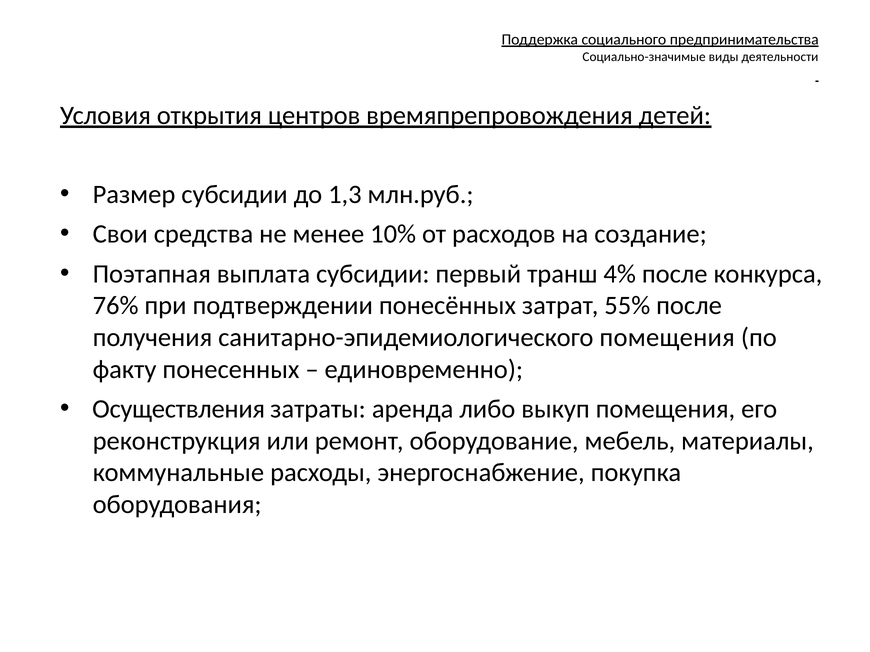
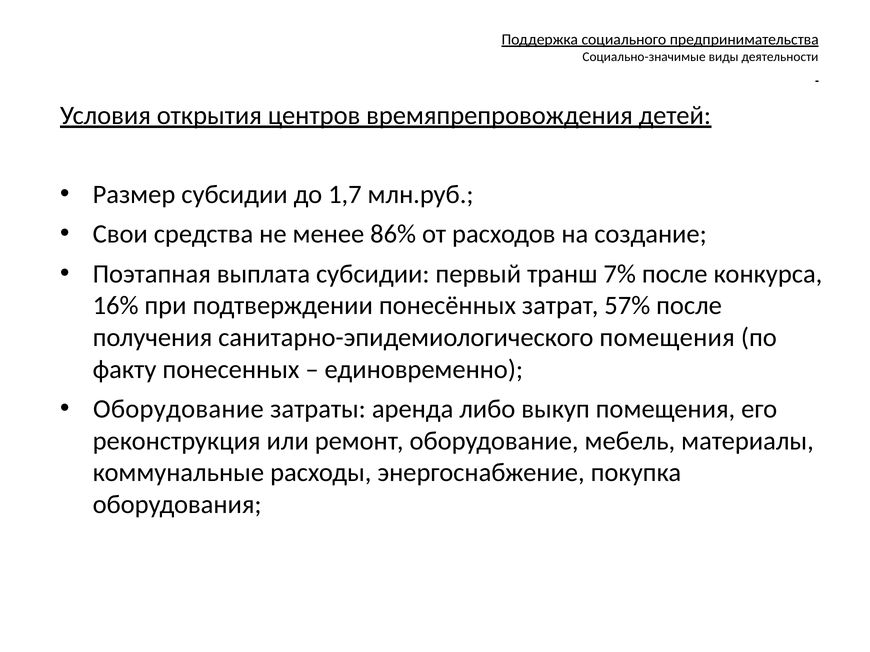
1,3: 1,3 -> 1,7
10%: 10% -> 86%
4%: 4% -> 7%
76%: 76% -> 16%
55%: 55% -> 57%
Осуществления at (179, 409): Осуществления -> Оборудование
